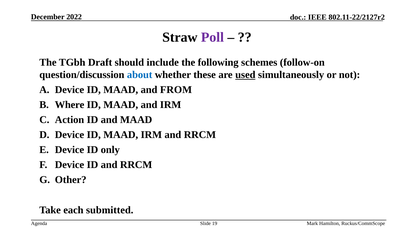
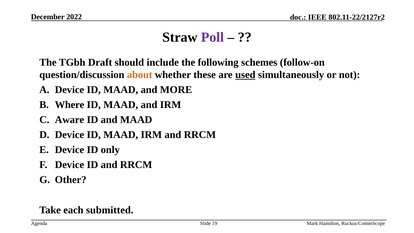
about colour: blue -> orange
FROM: FROM -> MORE
Action: Action -> Aware
